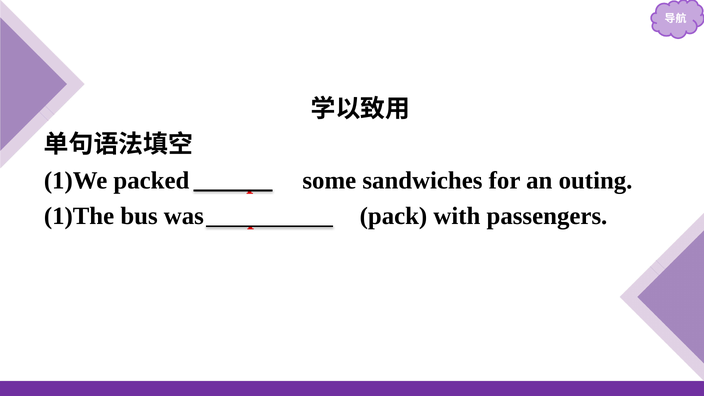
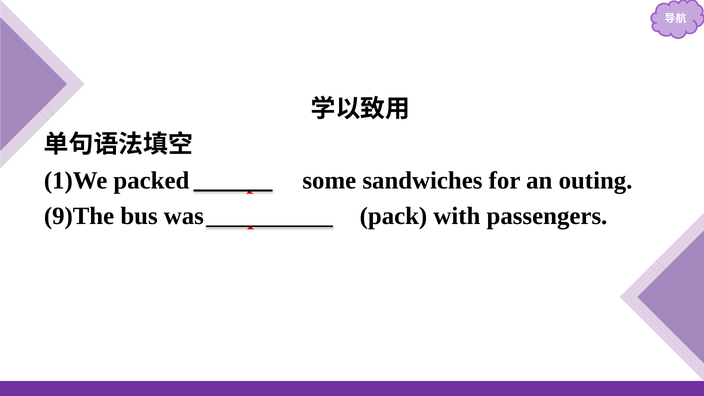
1)The: 1)The -> 9)The
